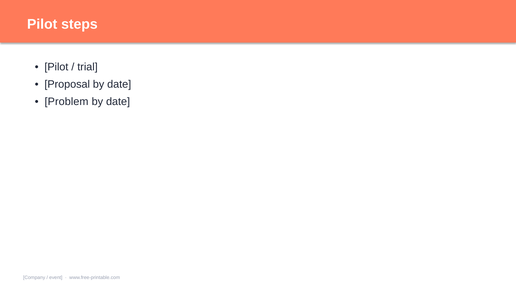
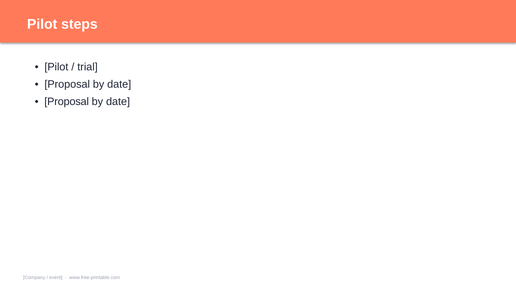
Problem at (67, 102): Problem -> Proposal
